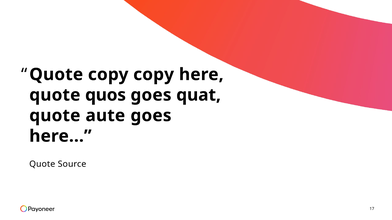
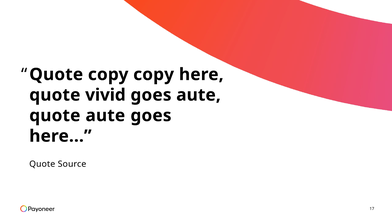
quos: quos -> vivid
goes quat: quat -> aute
